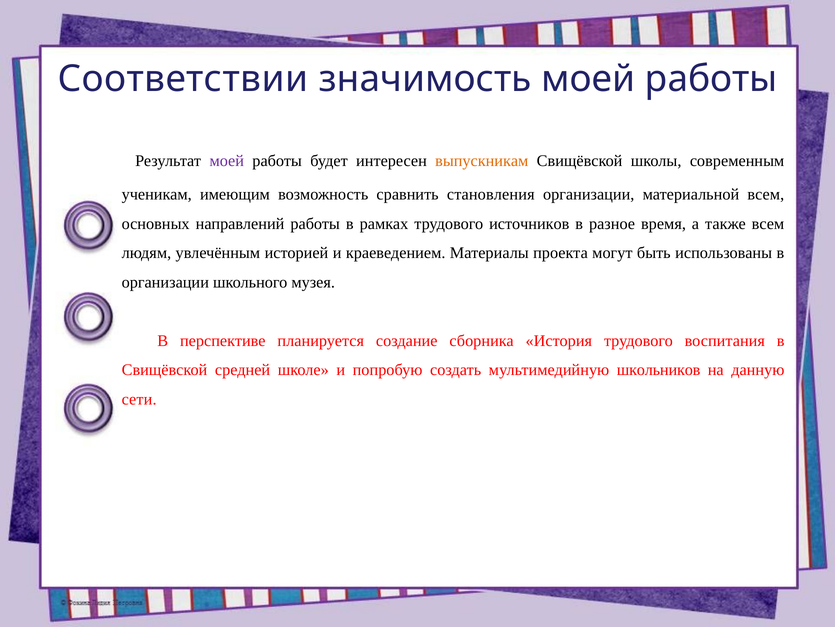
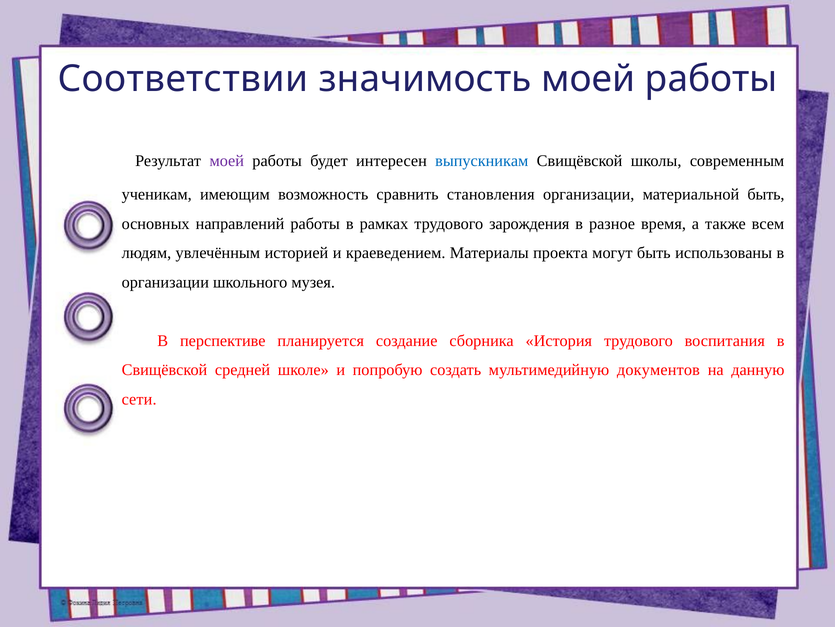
выпускникам colour: orange -> blue
материальной всем: всем -> быть
источников: источников -> зарождения
школьников: школьников -> документов
